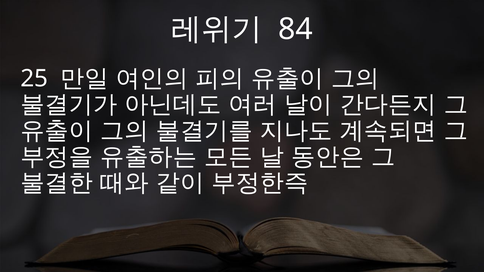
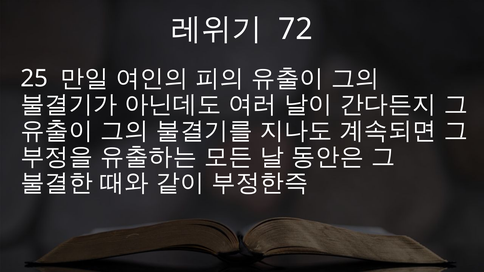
84: 84 -> 72
